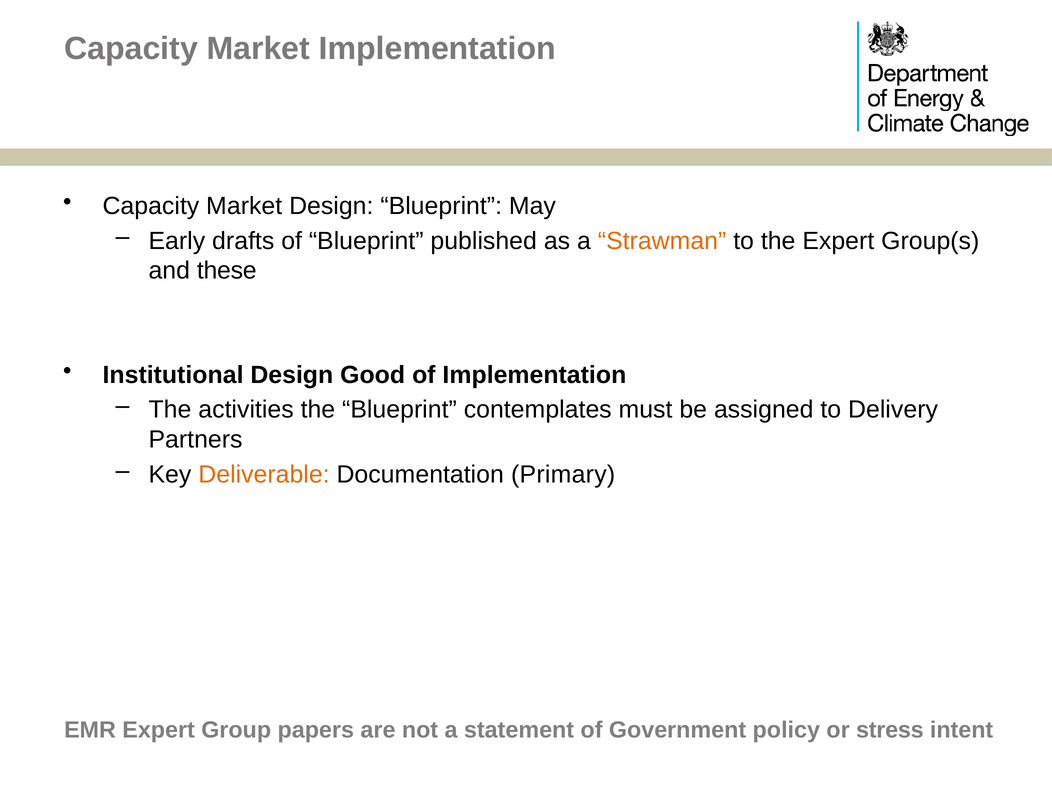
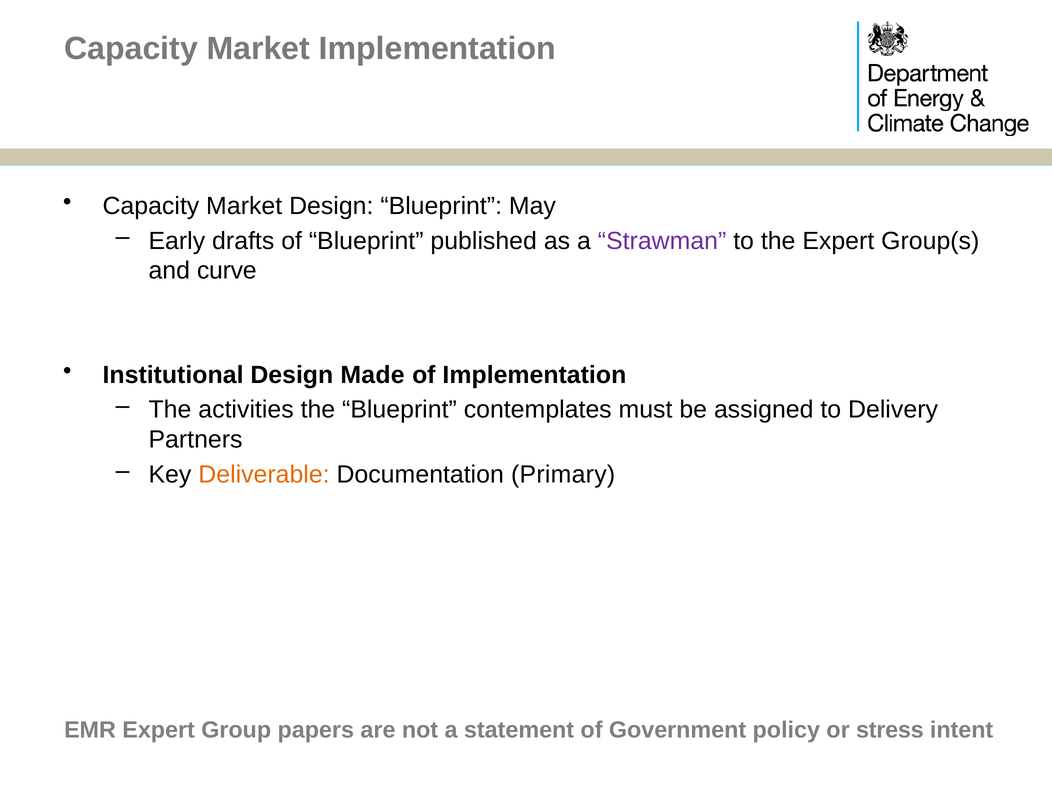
Strawman colour: orange -> purple
these: these -> curve
Good: Good -> Made
